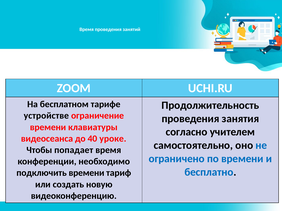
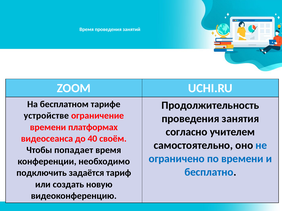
клавиатуры: клавиатуры -> платформах
уроке: уроке -> своём
подключить времени: времени -> задаётся
